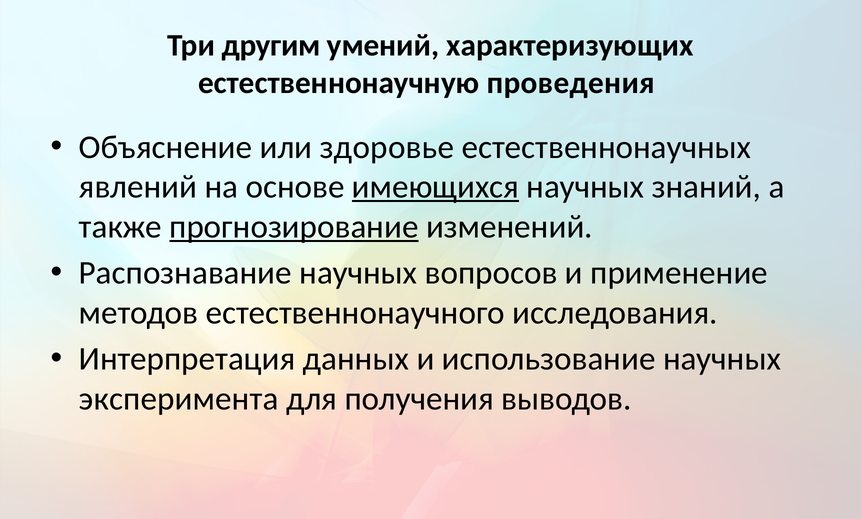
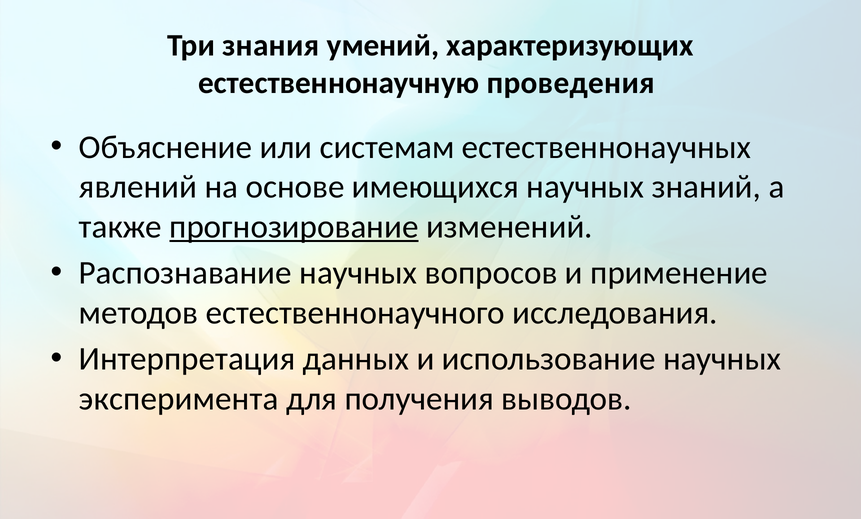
другим: другим -> знания
здоровье: здоровье -> системам
имеющихся underline: present -> none
